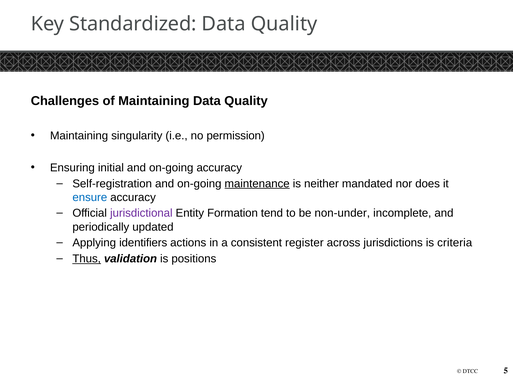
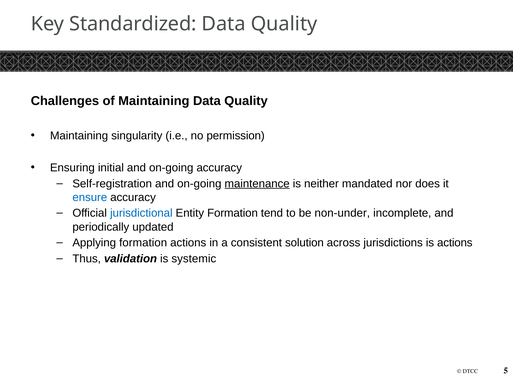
jurisdictional colour: purple -> blue
Applying identifiers: identifiers -> formation
register: register -> solution
is criteria: criteria -> actions
Thus underline: present -> none
positions: positions -> systemic
